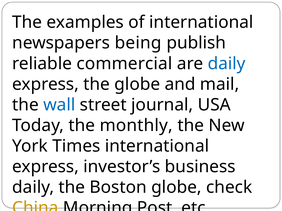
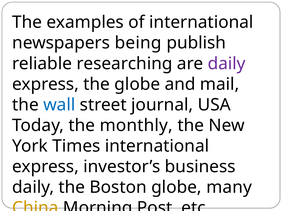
commercial: commercial -> researching
daily at (227, 64) colour: blue -> purple
check: check -> many
